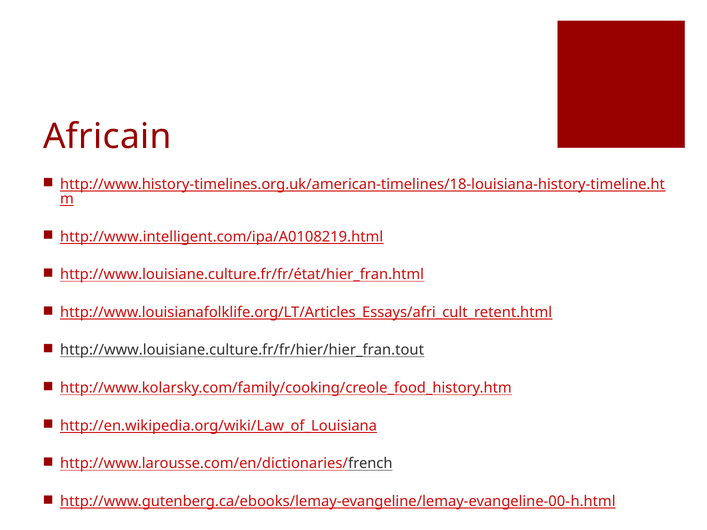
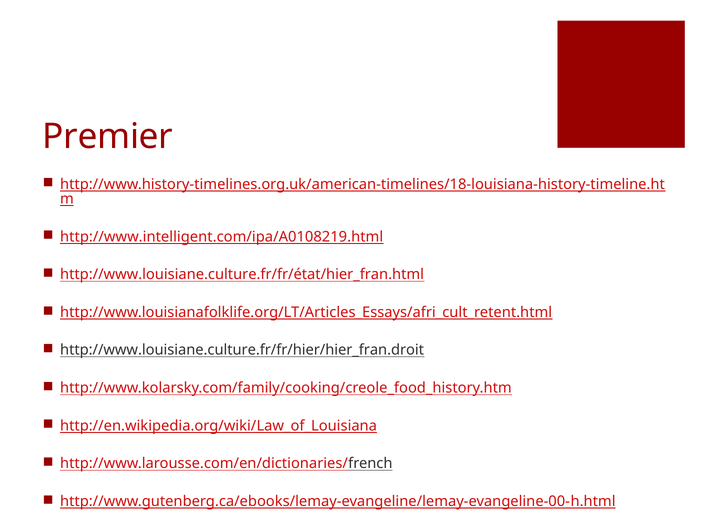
Africain: Africain -> Premier
http://www.louisiane.culture.fr/fr/hier/hier_fran.tout: http://www.louisiane.culture.fr/fr/hier/hier_fran.tout -> http://www.louisiane.culture.fr/fr/hier/hier_fran.droit
